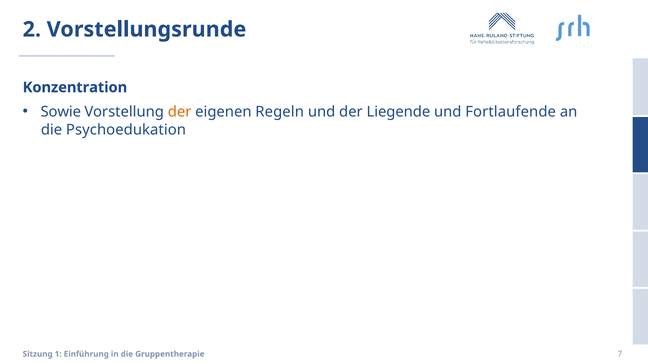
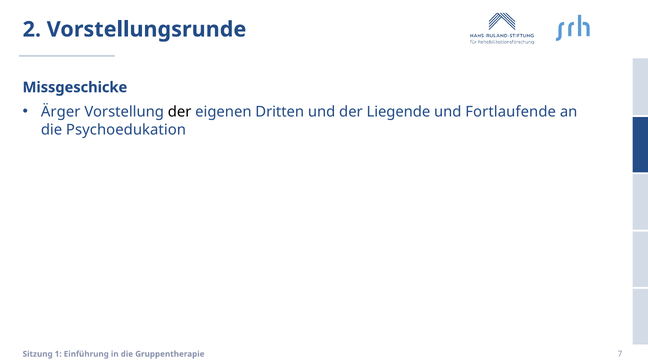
Konzentration: Konzentration -> Missgeschicke
Sowie: Sowie -> Ärger
der at (180, 112) colour: orange -> black
Regeln: Regeln -> Dritten
